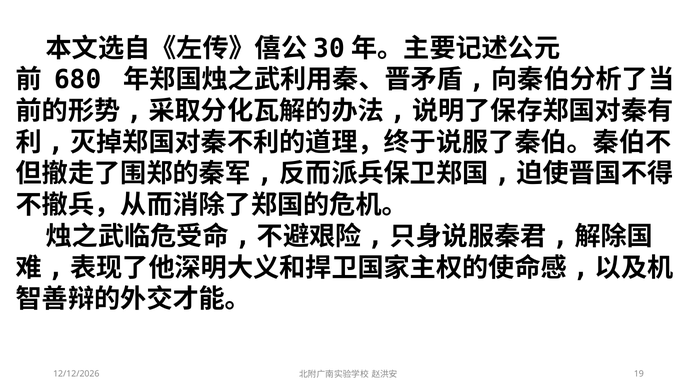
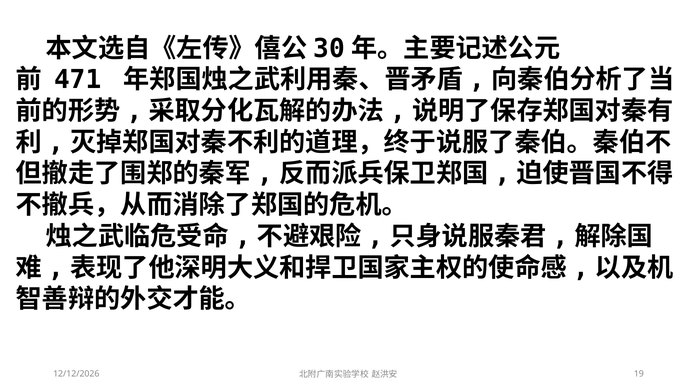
680: 680 -> 471
